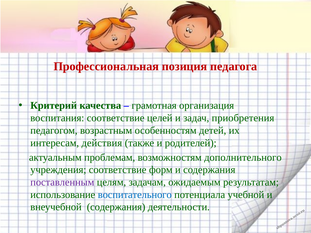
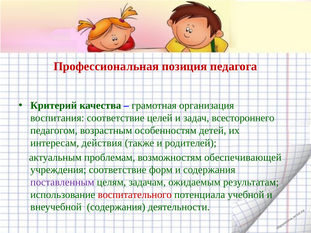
приобретения: приобретения -> всестороннего
дополнительного: дополнительного -> обеспечивающей
воспитательного colour: blue -> red
